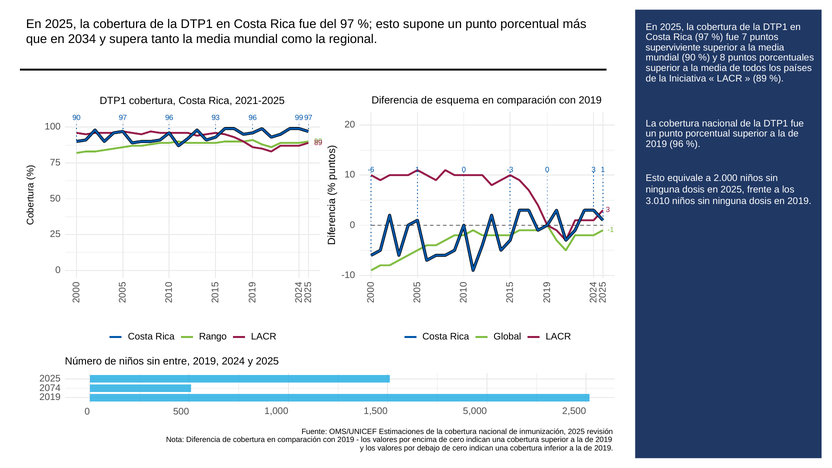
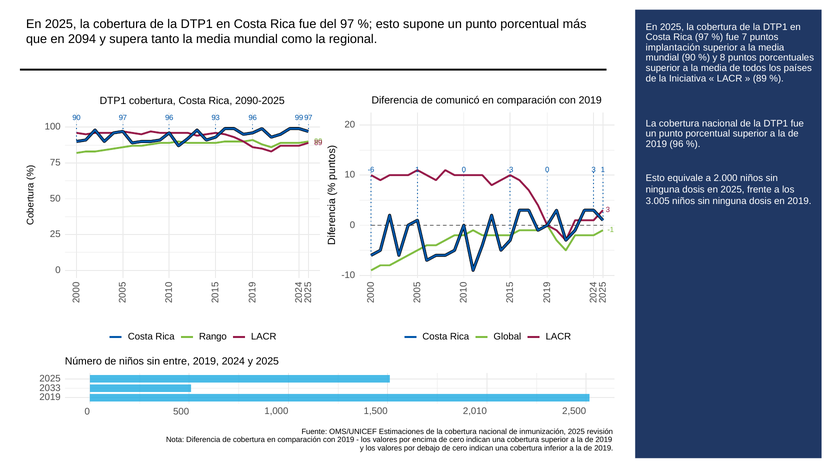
2034: 2034 -> 2094
superviviente: superviviente -> implantación
esquema: esquema -> comunicó
2021-2025: 2021-2025 -> 2090-2025
3.010: 3.010 -> 3.005
2074: 2074 -> 2033
5,000: 5,000 -> 2,010
